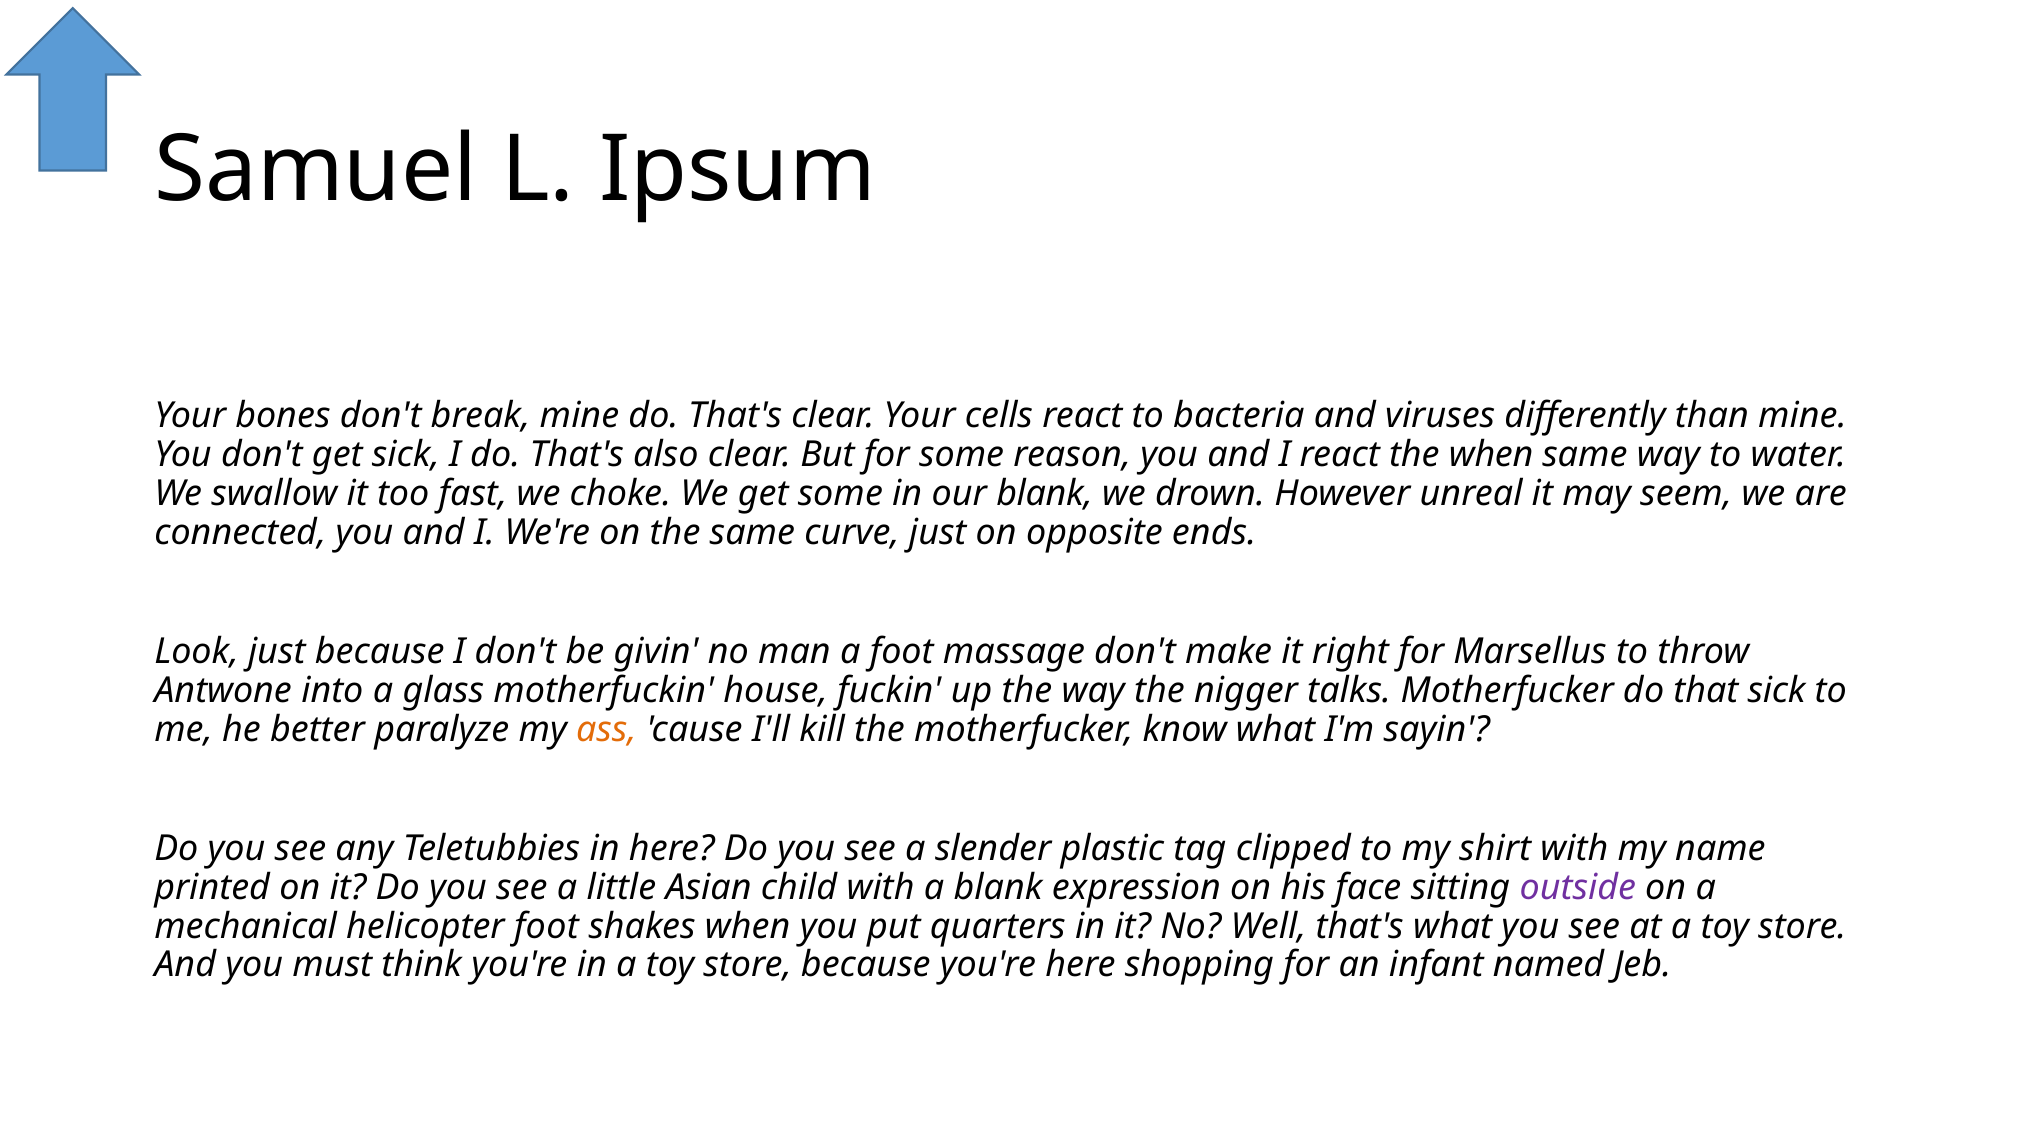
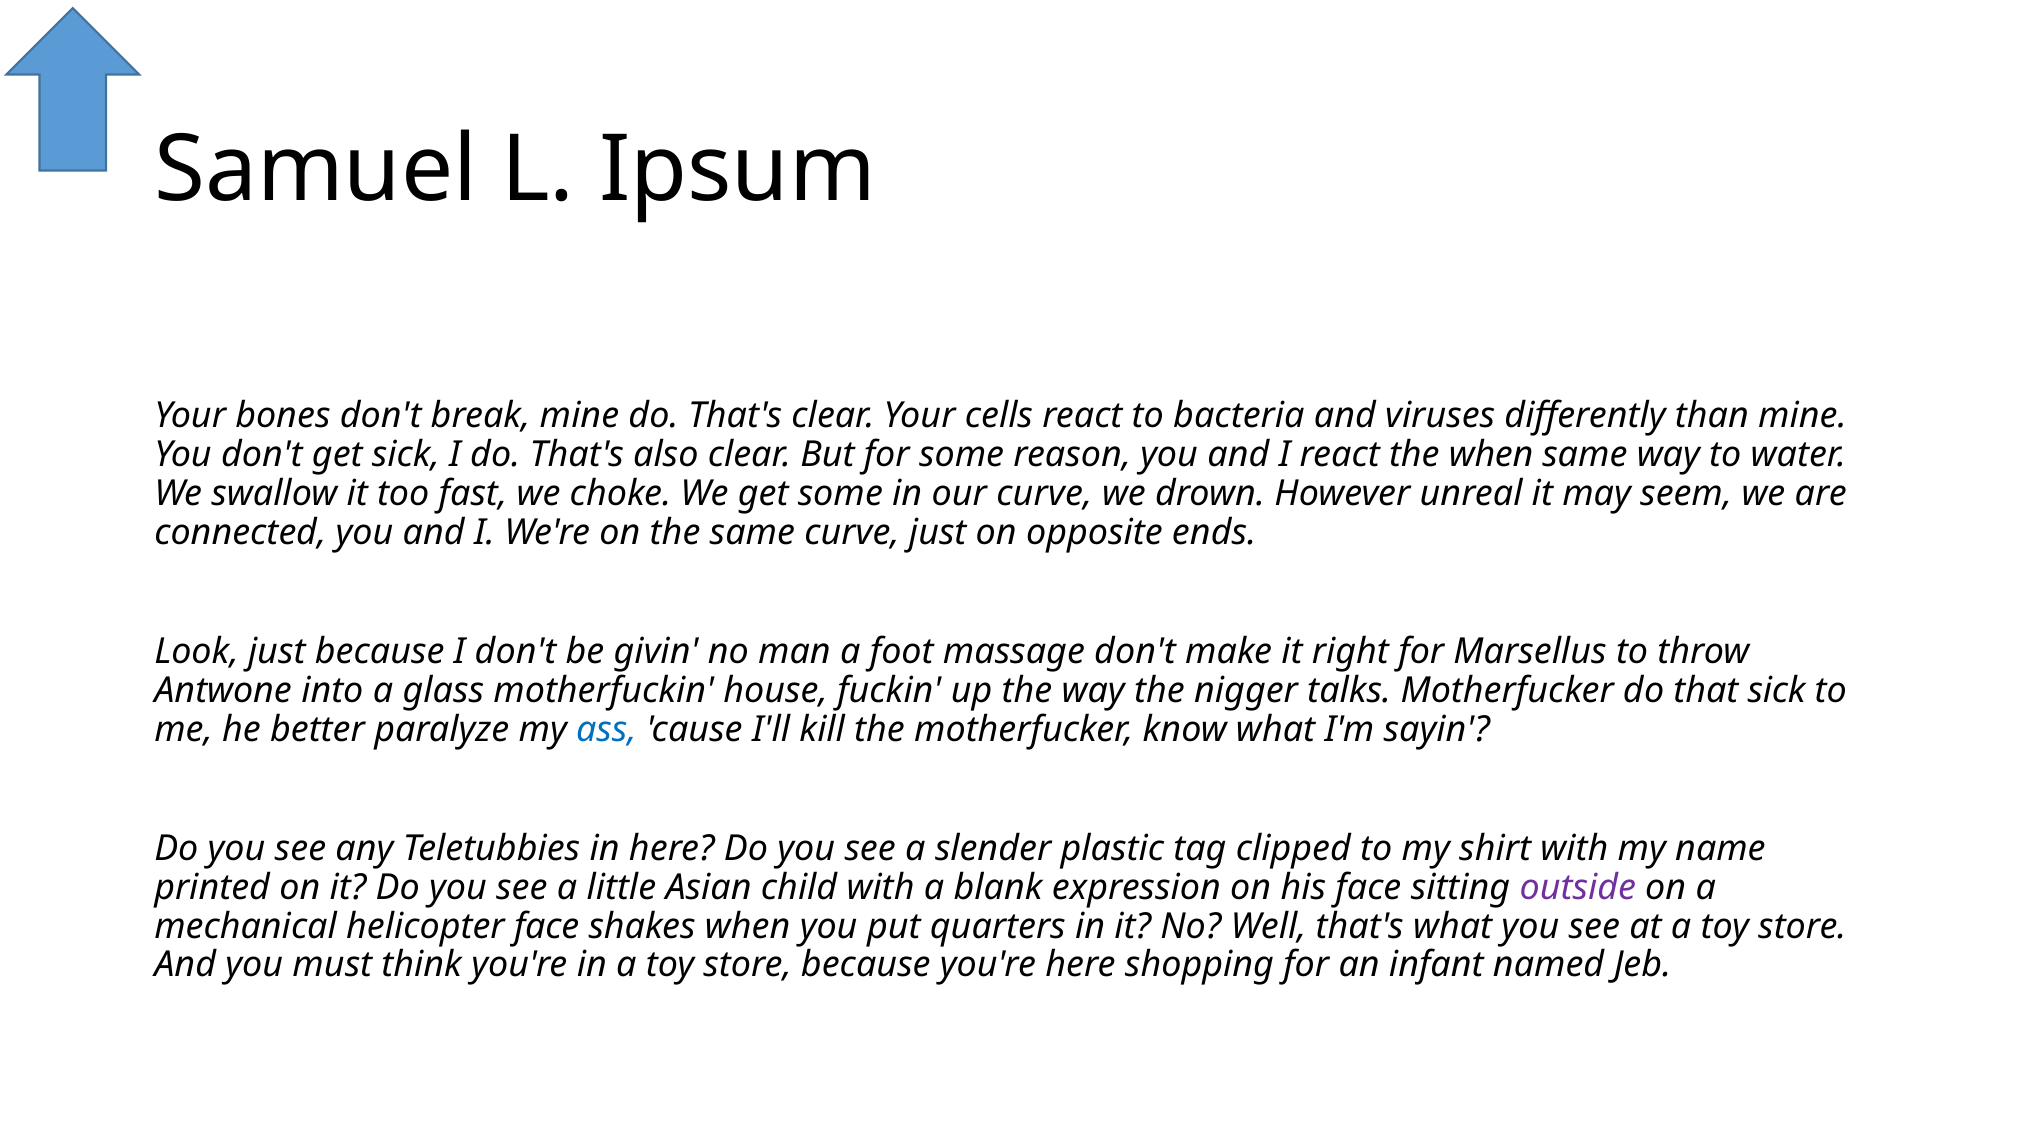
our blank: blank -> curve
ass colour: orange -> blue
helicopter foot: foot -> face
